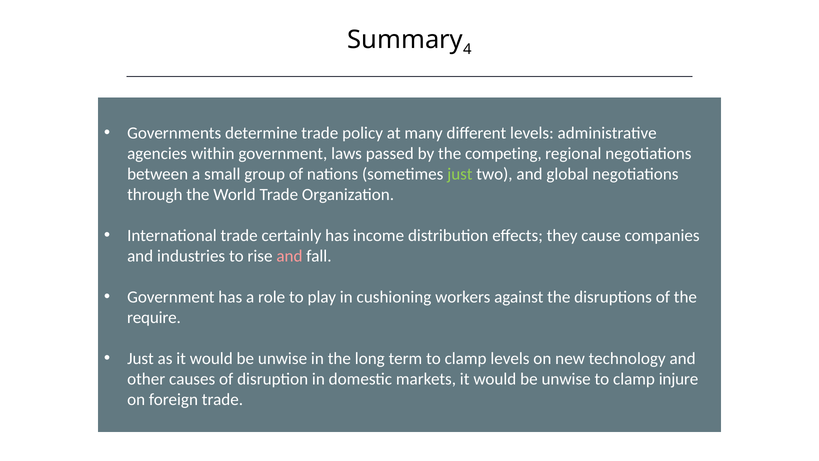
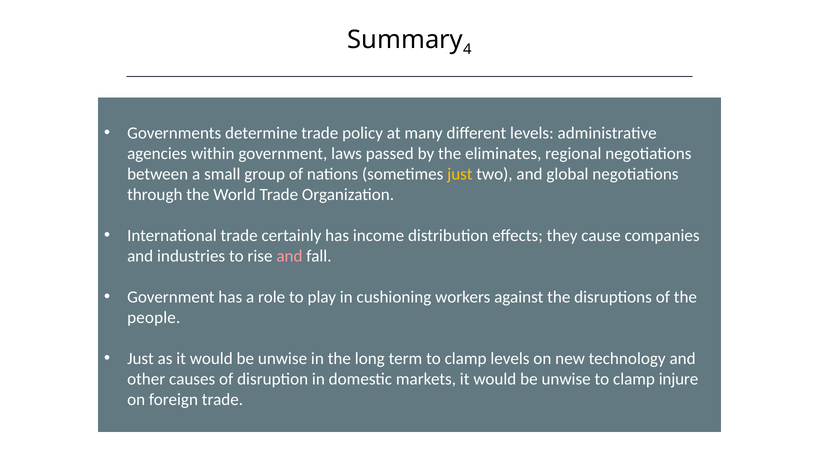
competing: competing -> eliminates
just at (460, 174) colour: light green -> yellow
require: require -> people
